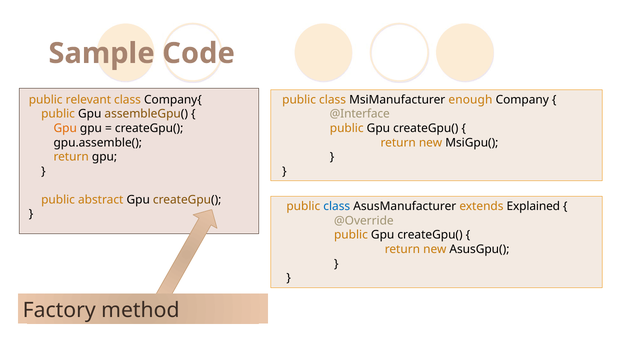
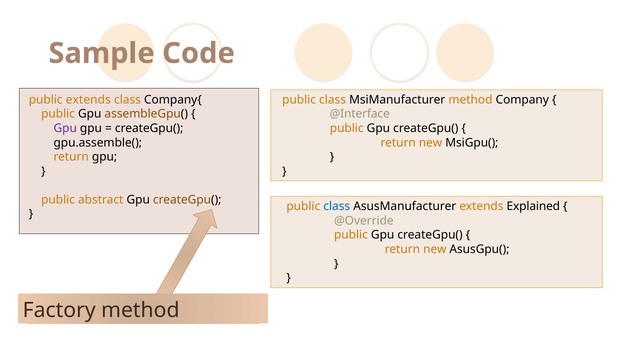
public relevant: relevant -> extends
MsiManufacturer enough: enough -> method
Gpu at (65, 128) colour: orange -> purple
